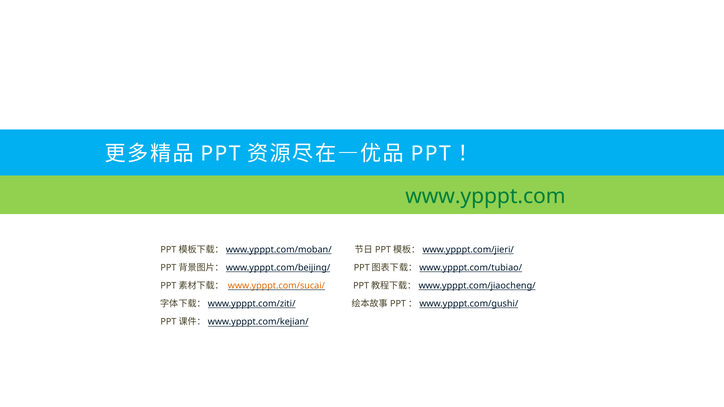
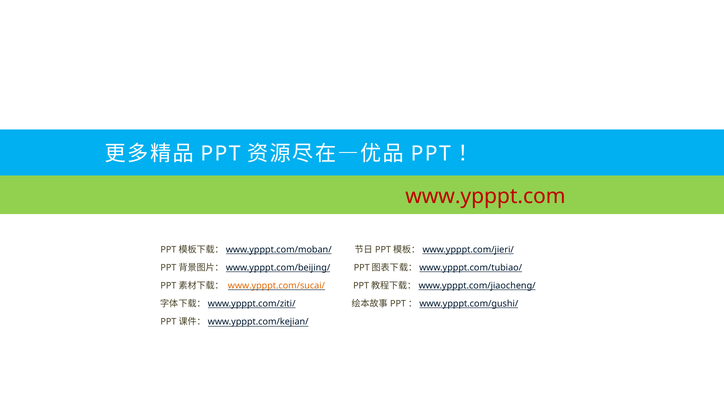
www.ypppt.com colour: green -> red
